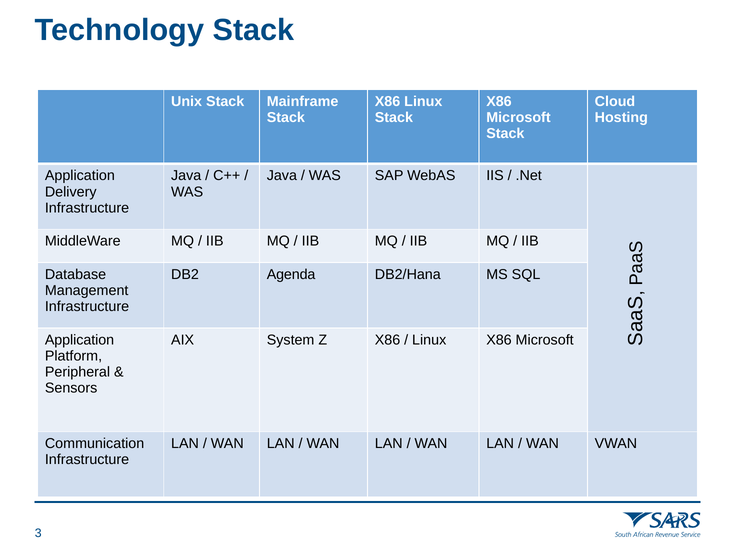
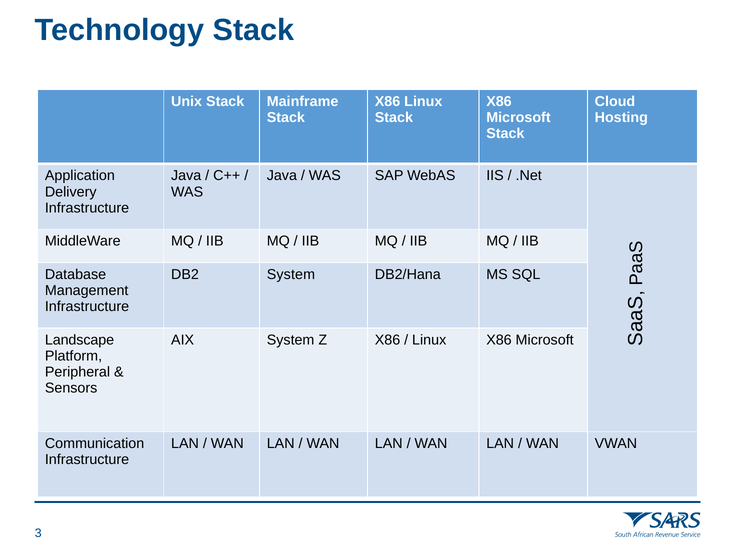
DB2 Agenda: Agenda -> System
Application at (80, 339): Application -> Landscape
